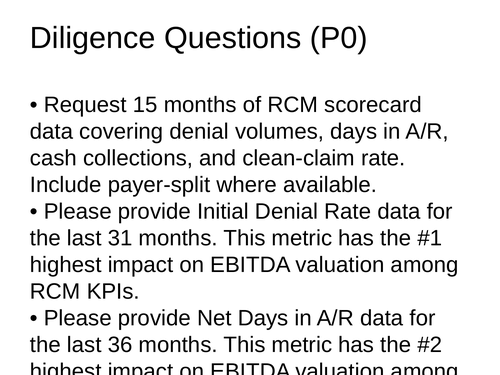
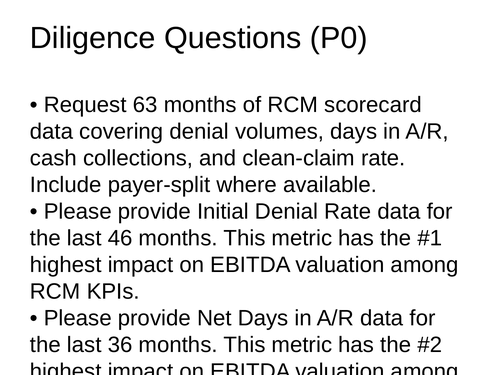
15: 15 -> 63
31: 31 -> 46
